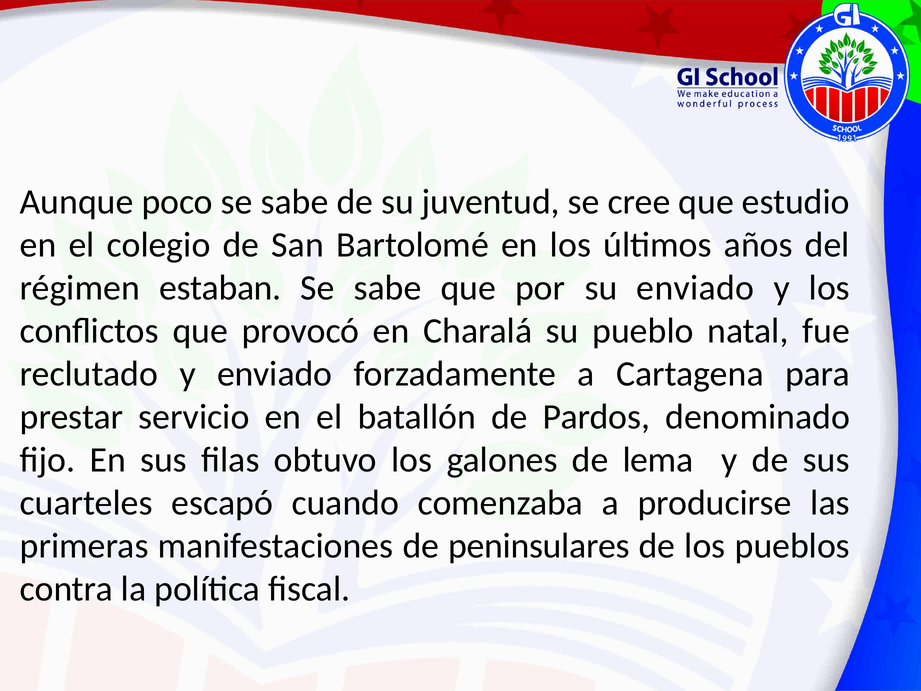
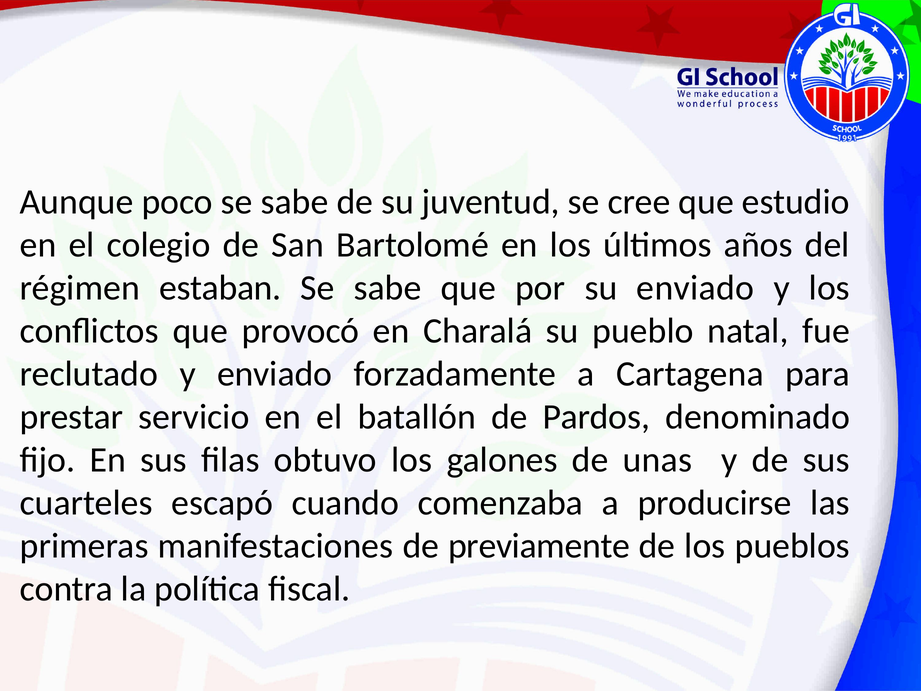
lema: lema -> unas
peninsulares: peninsulares -> previamente
